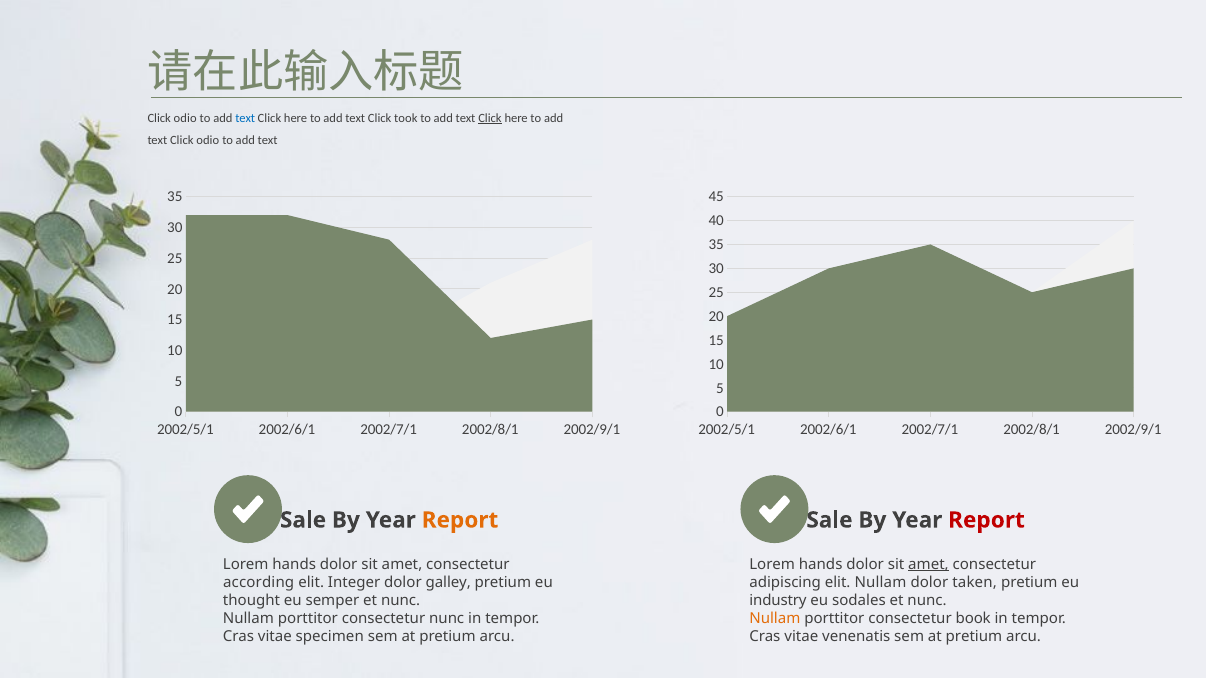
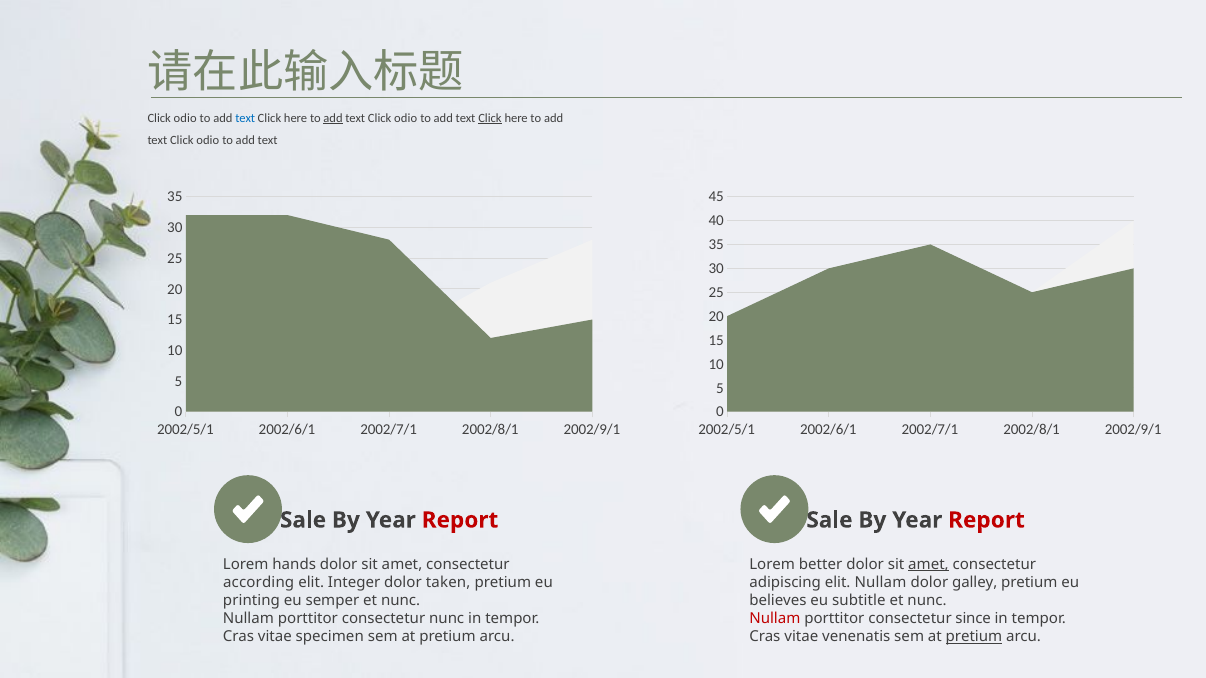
add at (333, 118) underline: none -> present
took at (406, 118): took -> odio
Report at (460, 520) colour: orange -> red
hands at (821, 564): hands -> better
galley: galley -> taken
taken: taken -> galley
thought: thought -> printing
industry: industry -> believes
sodales: sodales -> subtitle
Nullam at (775, 619) colour: orange -> red
book: book -> since
pretium at (974, 637) underline: none -> present
